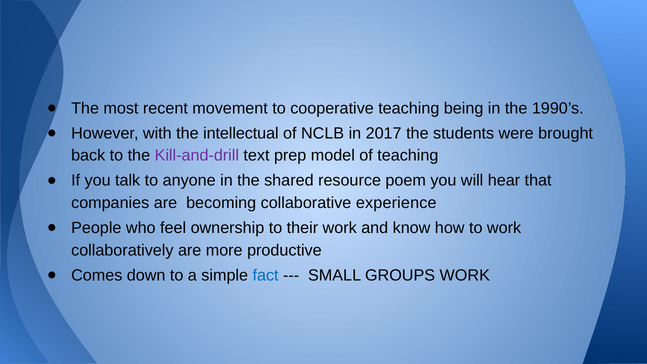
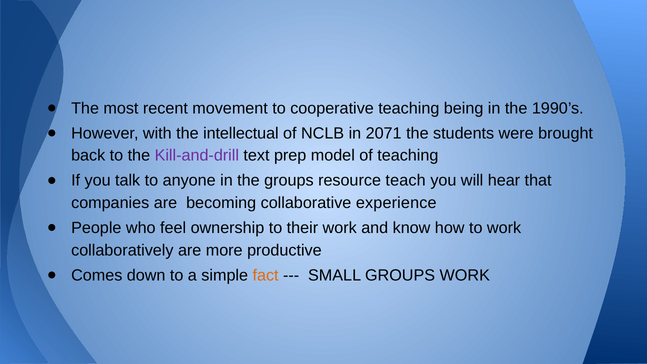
2017: 2017 -> 2071
the shared: shared -> groups
poem: poem -> teach
fact colour: blue -> orange
